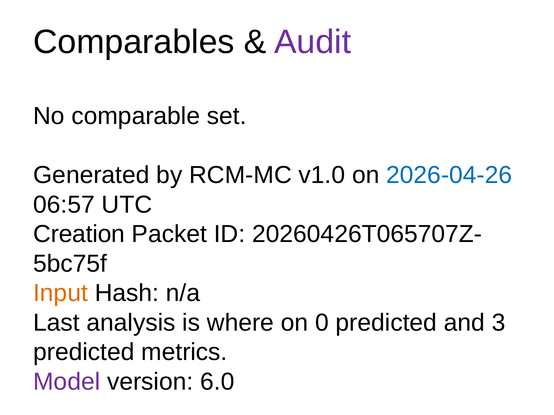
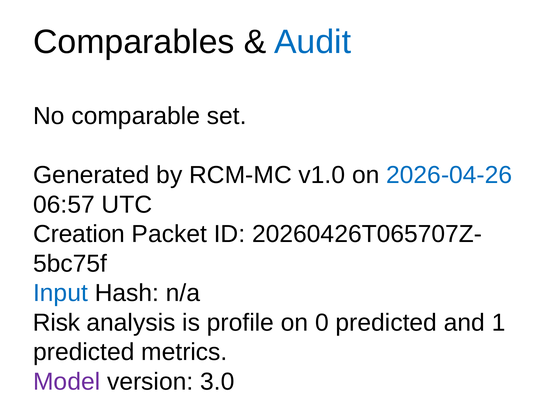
Audit colour: purple -> blue
Input colour: orange -> blue
Last: Last -> Risk
where: where -> profile
3: 3 -> 1
6.0: 6.0 -> 3.0
